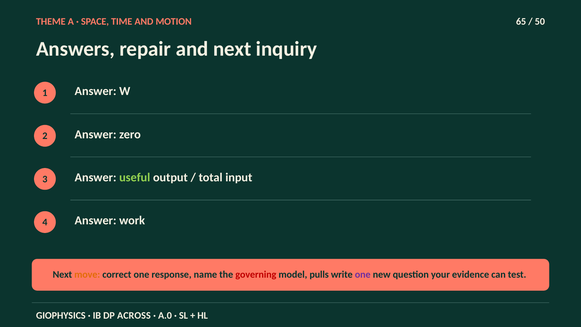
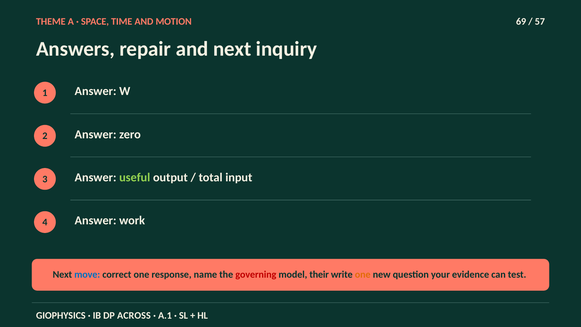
65: 65 -> 69
50: 50 -> 57
move colour: orange -> blue
pulls: pulls -> their
one at (363, 274) colour: purple -> orange
A.0: A.0 -> A.1
